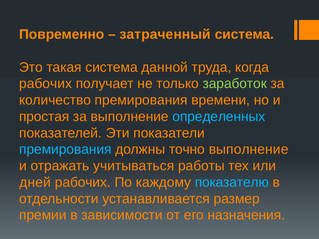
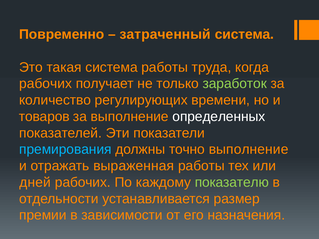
система данной: данной -> работы
количество премирования: премирования -> регулирующих
простая: простая -> товаров
определенных colour: light blue -> white
учитываться: учитываться -> выраженная
показателю colour: light blue -> light green
